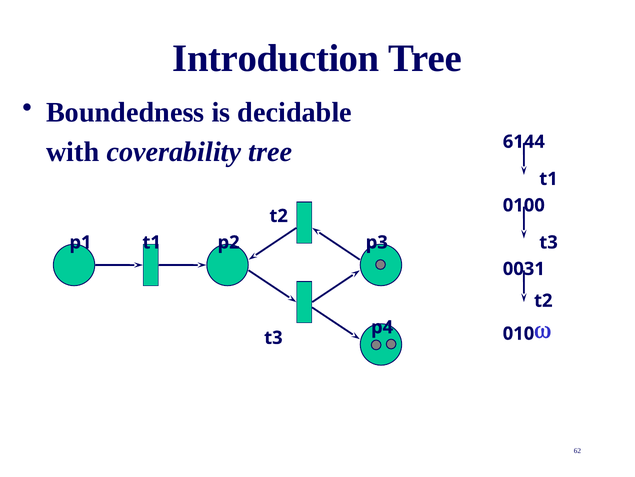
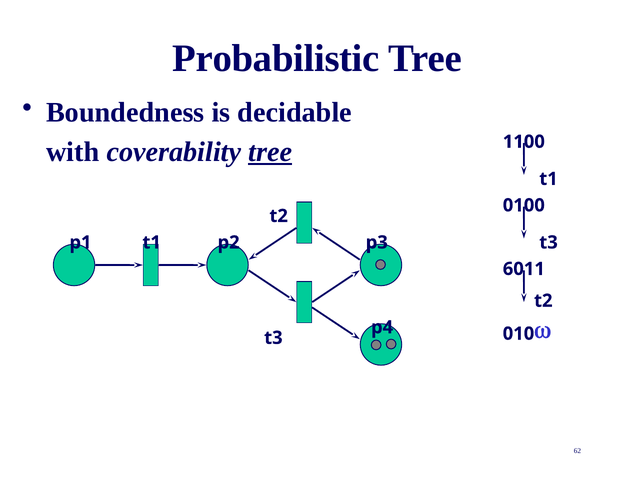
Introduction: Introduction -> Probabilistic
6144: 6144 -> 1100
tree at (270, 152) underline: none -> present
0031: 0031 -> 6011
